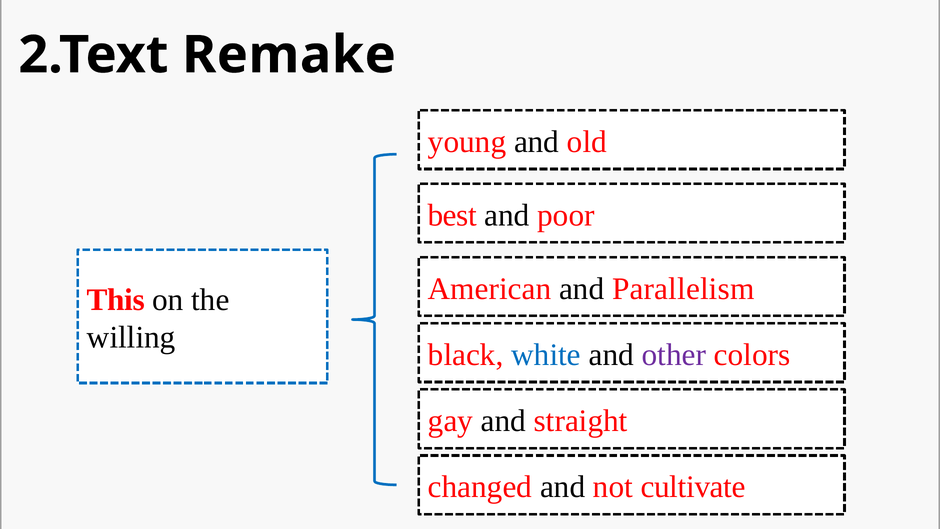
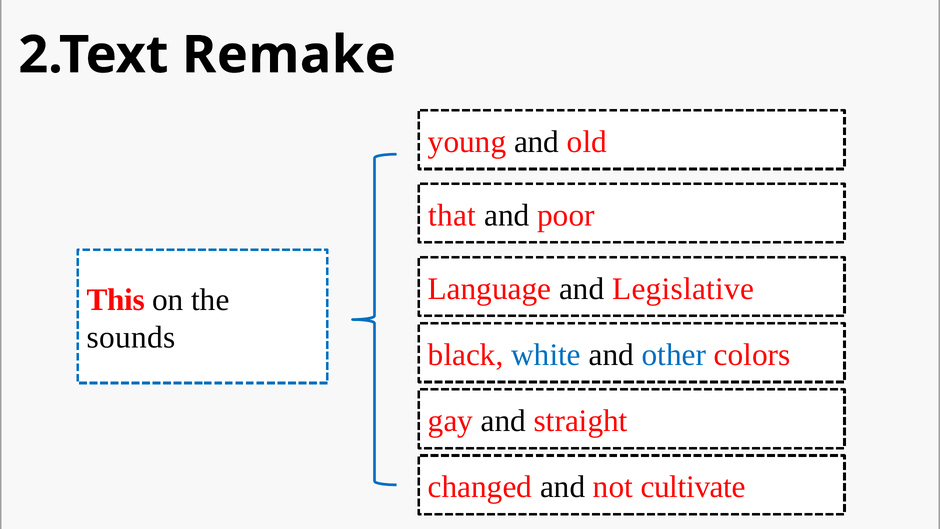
best: best -> that
American: American -> Language
Parallelism: Parallelism -> Legislative
willing: willing -> sounds
other colour: purple -> blue
